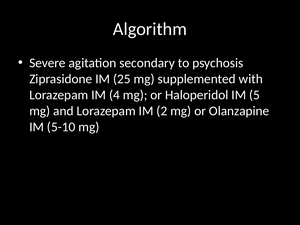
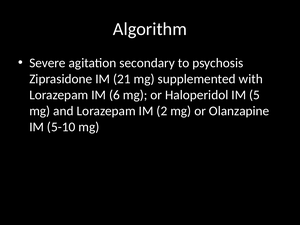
25: 25 -> 21
4: 4 -> 6
